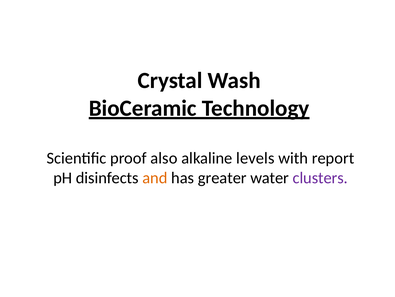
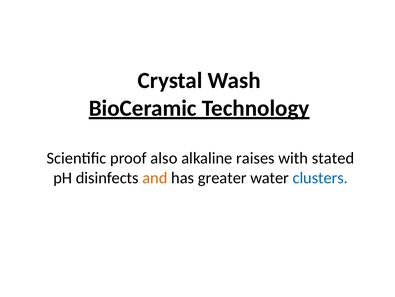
levels: levels -> raises
report: report -> stated
clusters colour: purple -> blue
